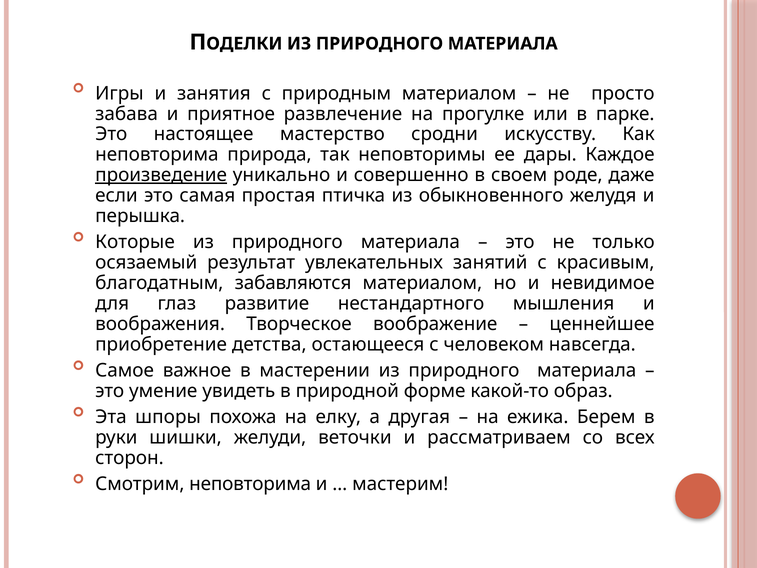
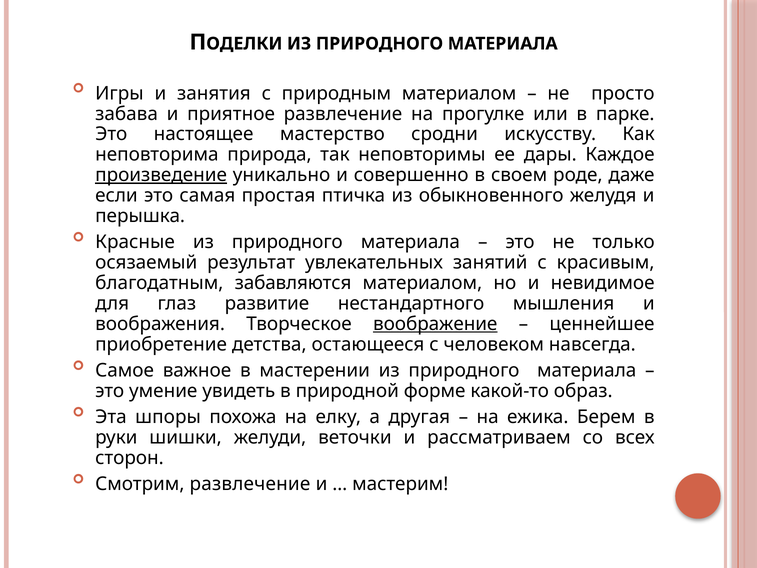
Которые: Которые -> Красные
воображение underline: none -> present
Смотрим неповторима: неповторима -> развлечение
